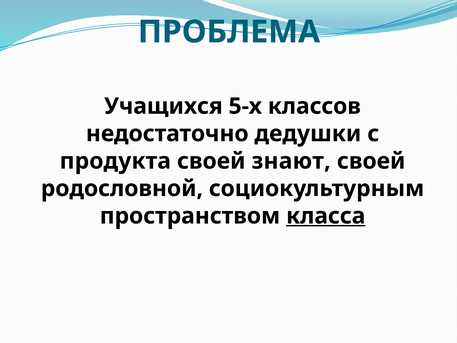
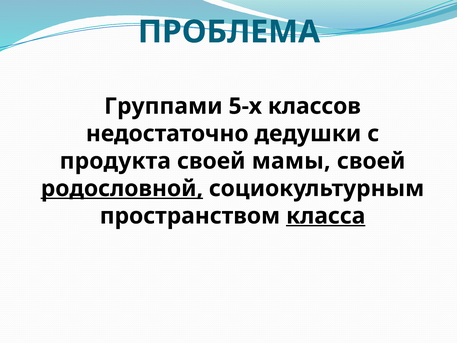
Учащихся: Учащихся -> Группами
знают: знают -> мамы
родословной underline: none -> present
